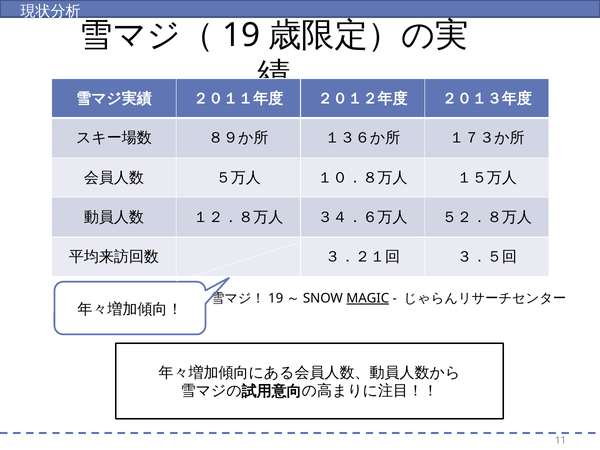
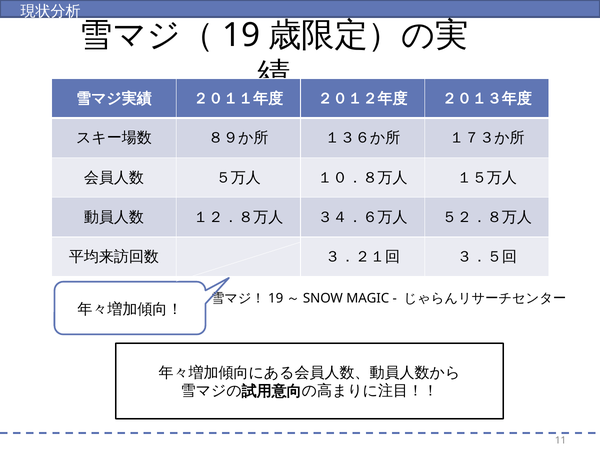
MAGIC underline: present -> none
